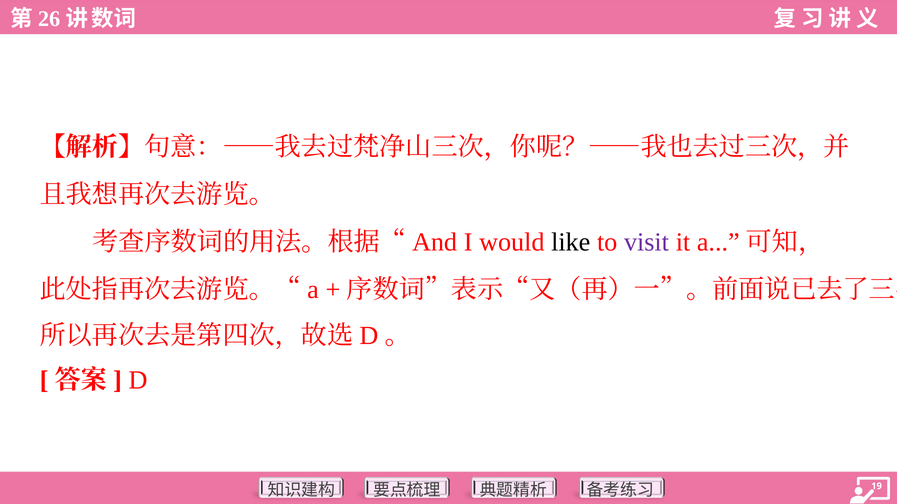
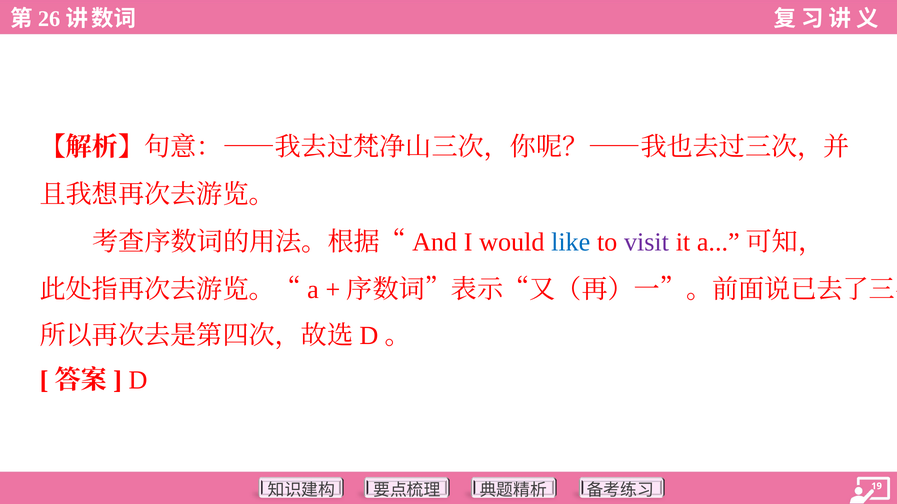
like colour: black -> blue
